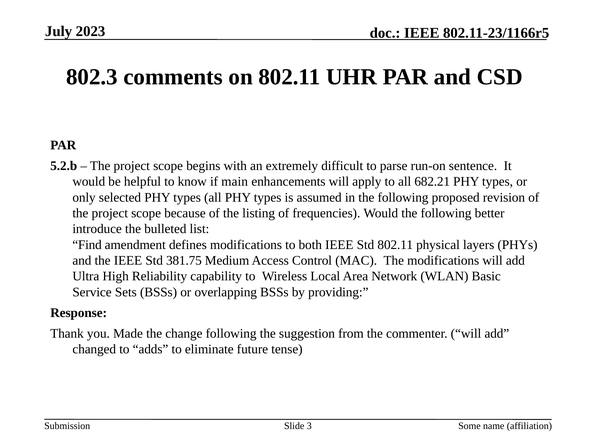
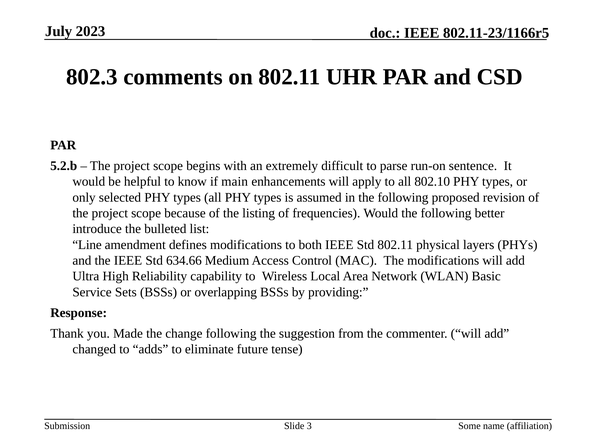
682.21: 682.21 -> 802.10
Find: Find -> Line
381.75: 381.75 -> 634.66
